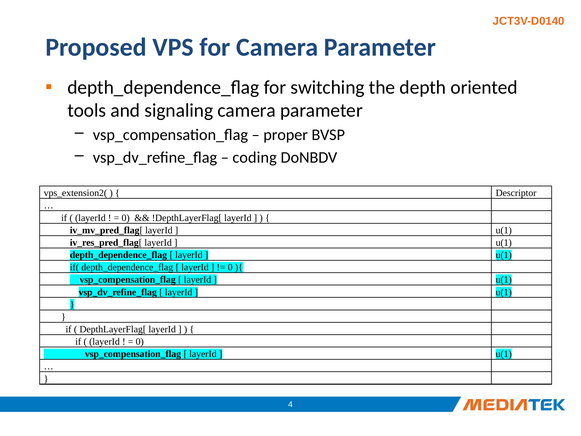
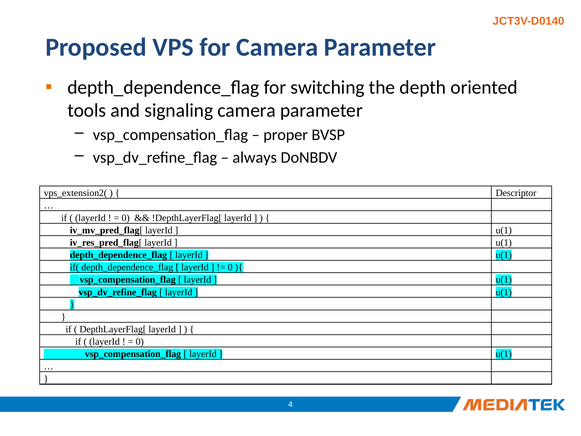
coding: coding -> always
